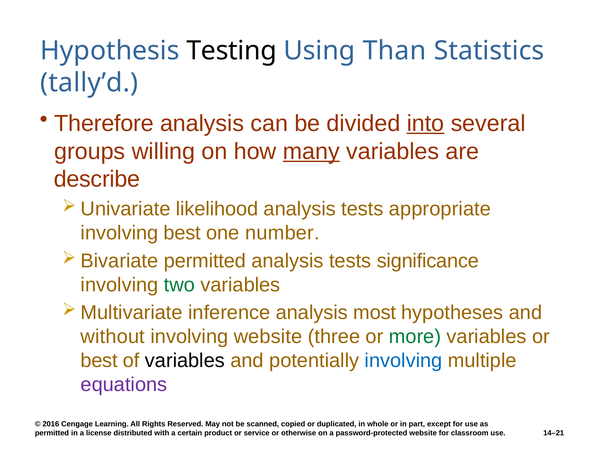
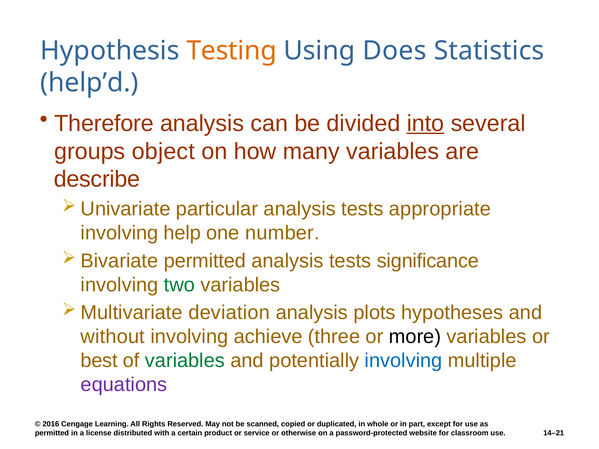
Testing colour: black -> orange
Than: Than -> Does
tally’d: tally’d -> help’d
willing: willing -> object
many underline: present -> none
likelihood: likelihood -> particular
involving best: best -> help
inference: inference -> deviation
most: most -> plots
involving website: website -> achieve
more colour: green -> black
variables at (185, 361) colour: black -> green
